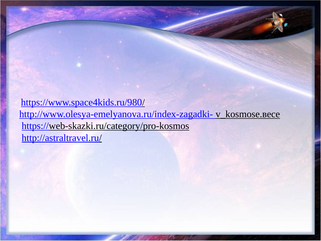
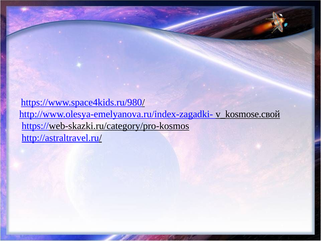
v_kosmose.весе: v_kosmose.весе -> v_kosmose.свой
